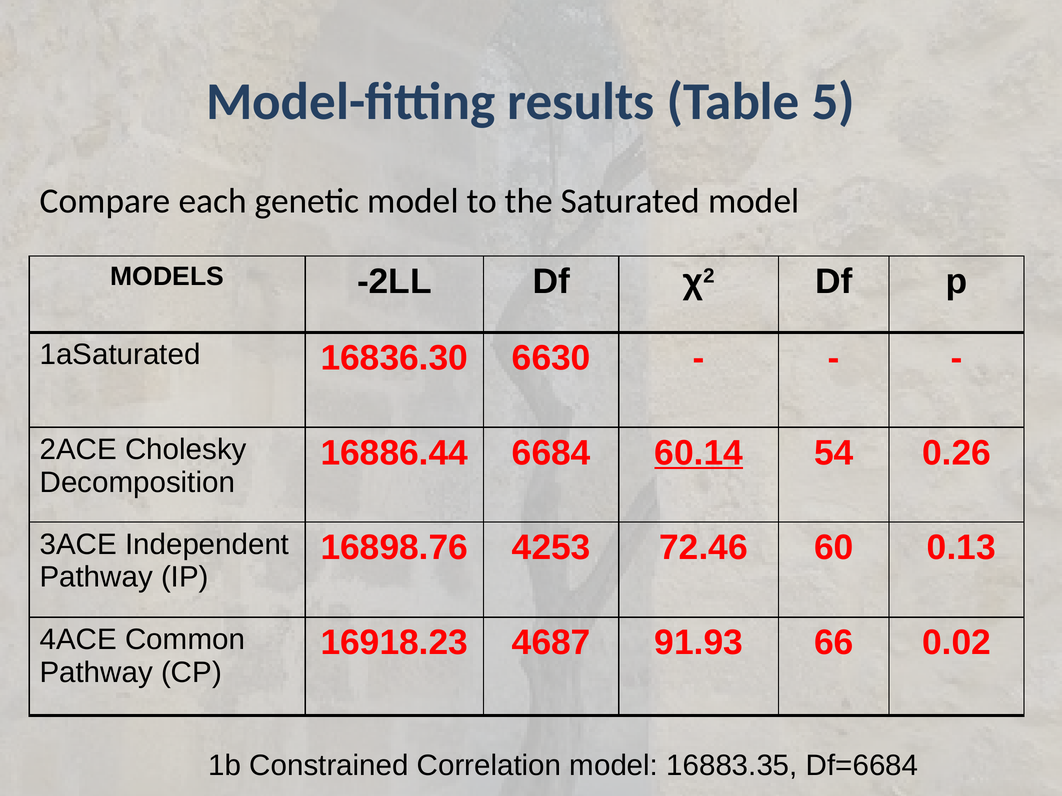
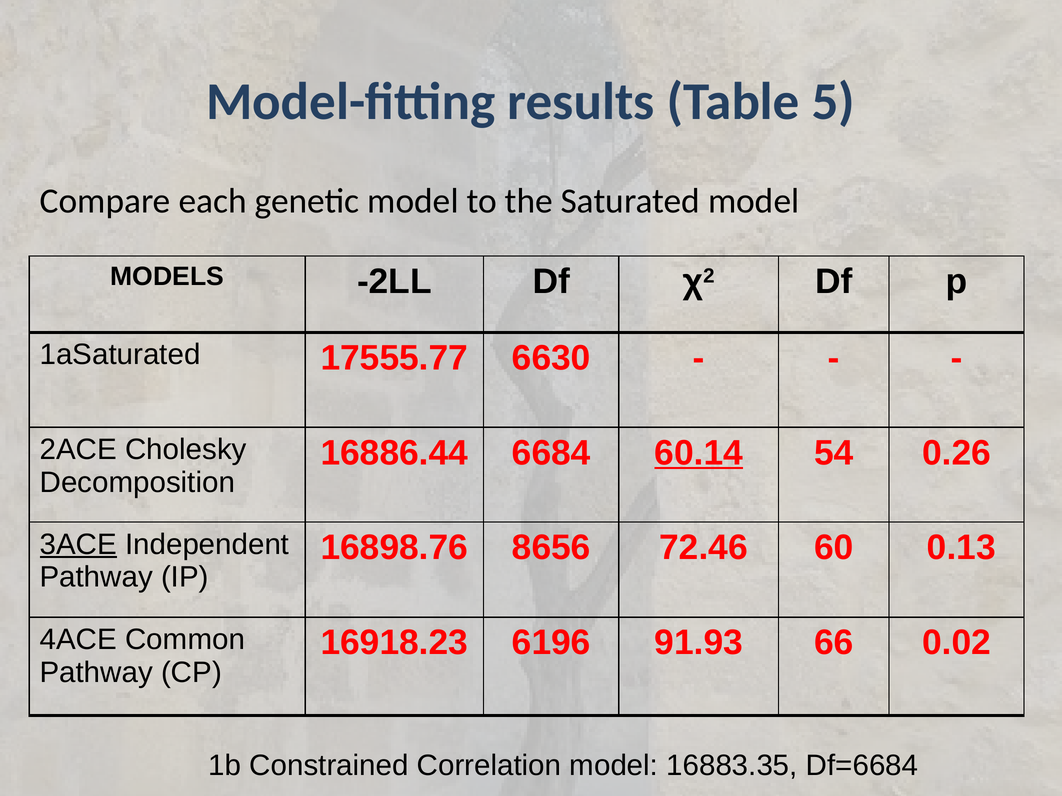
16836.30: 16836.30 -> 17555.77
3ACE underline: none -> present
4253: 4253 -> 8656
4687: 4687 -> 6196
